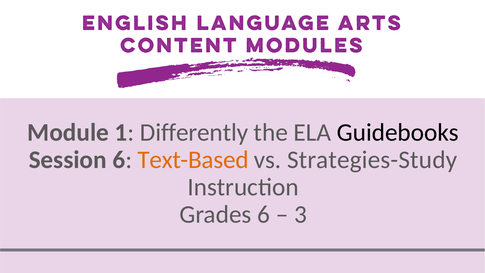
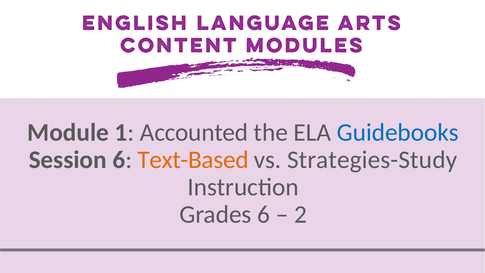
Differently: Differently -> Accounted
Guidebooks colour: black -> blue
3: 3 -> 2
